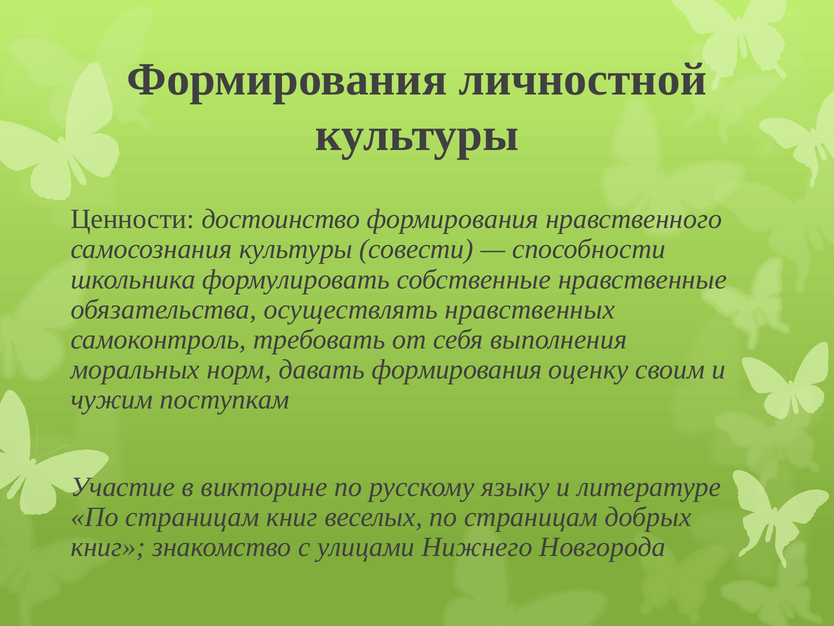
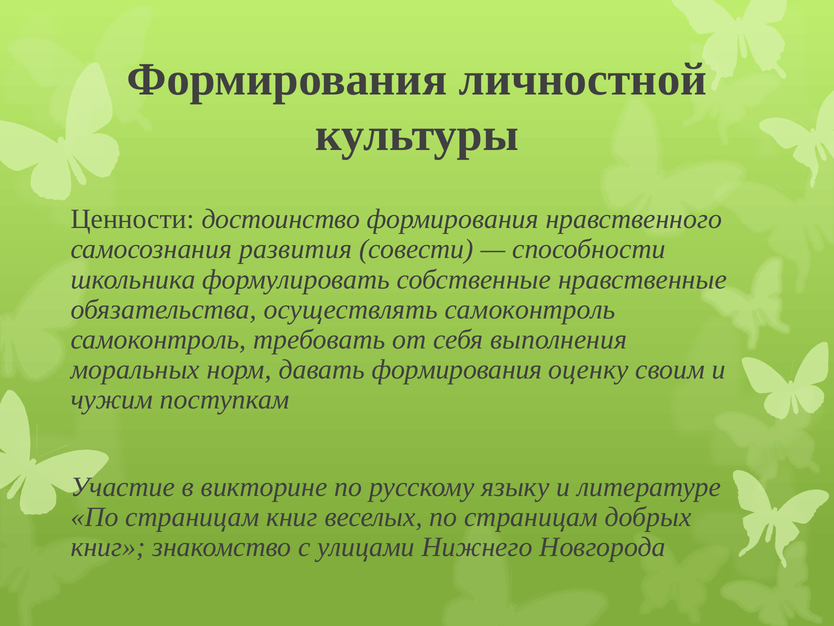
самосознания культуры: культуры -> развития
осуществлять нравственных: нравственных -> самоконтроль
